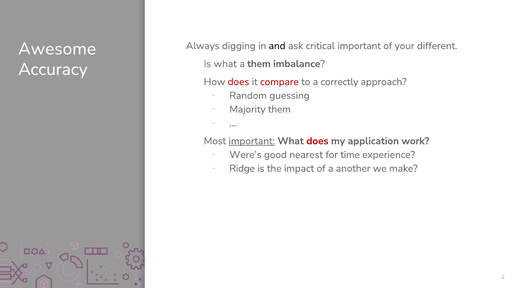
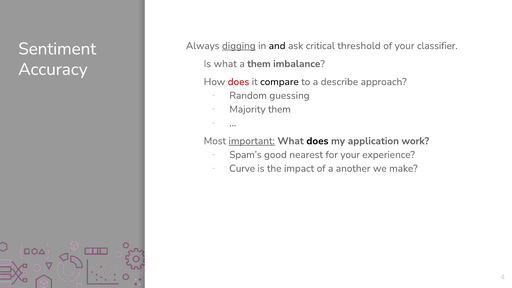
digging underline: none -> present
critical important: important -> threshold
different: different -> classifier
Awesome: Awesome -> Sentiment
compare colour: red -> black
correctly: correctly -> describe
does at (317, 141) colour: red -> black
Were’s: Were’s -> Spam’s
for time: time -> your
Ridge: Ridge -> Curve
